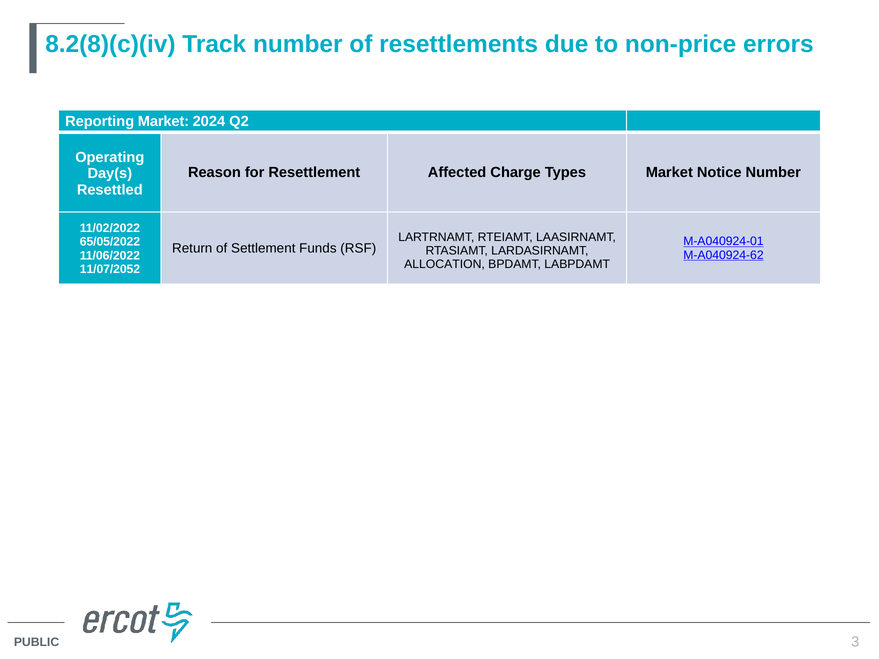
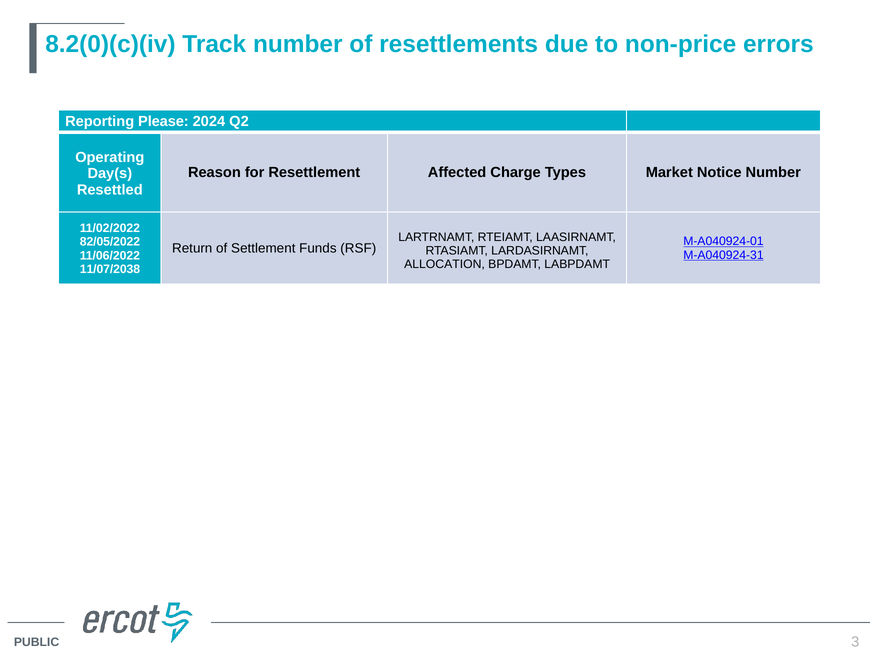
8.2(8)(c)(iv: 8.2(8)(c)(iv -> 8.2(0)(c)(iv
Reporting Market: Market -> Please
65/05/2022: 65/05/2022 -> 82/05/2022
M-A040924-62: M-A040924-62 -> M-A040924-31
11/07/2052: 11/07/2052 -> 11/07/2038
